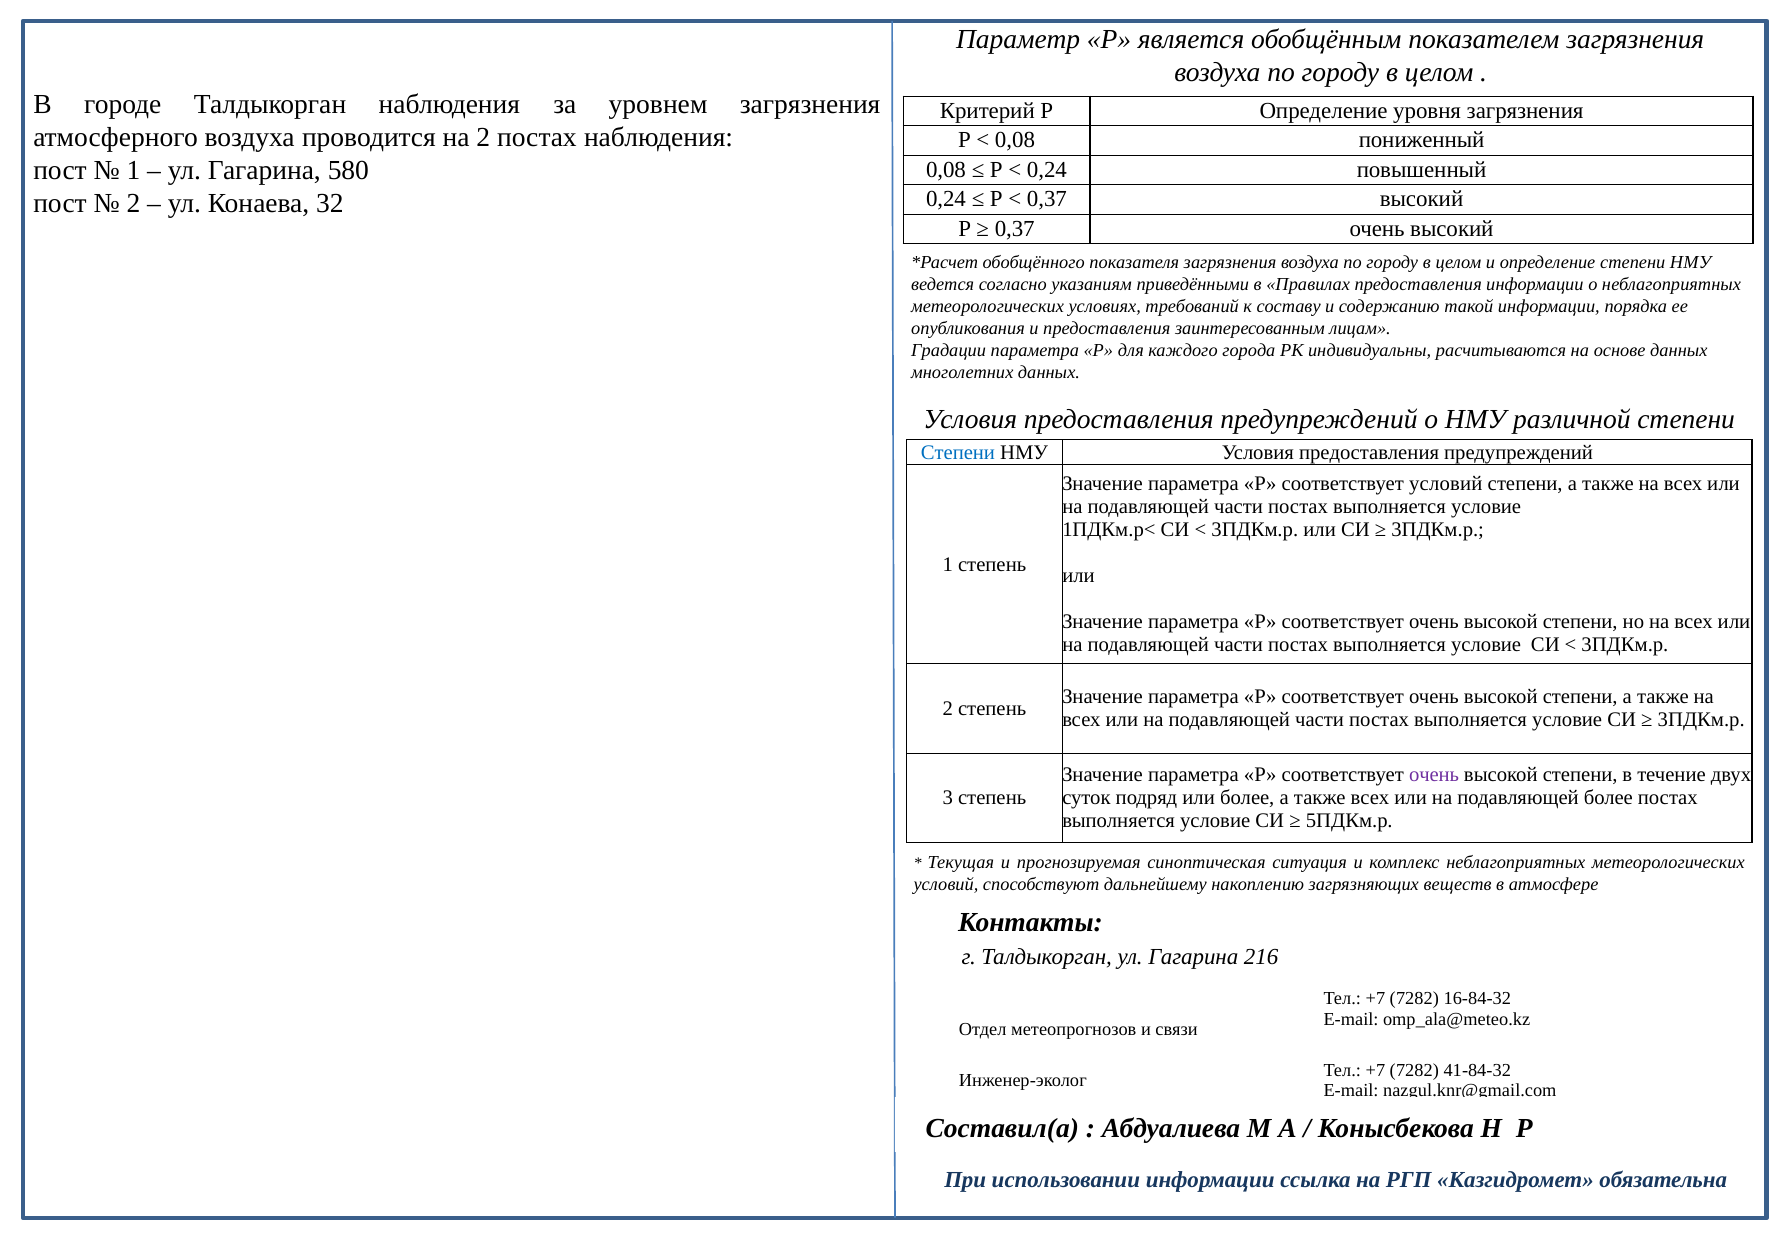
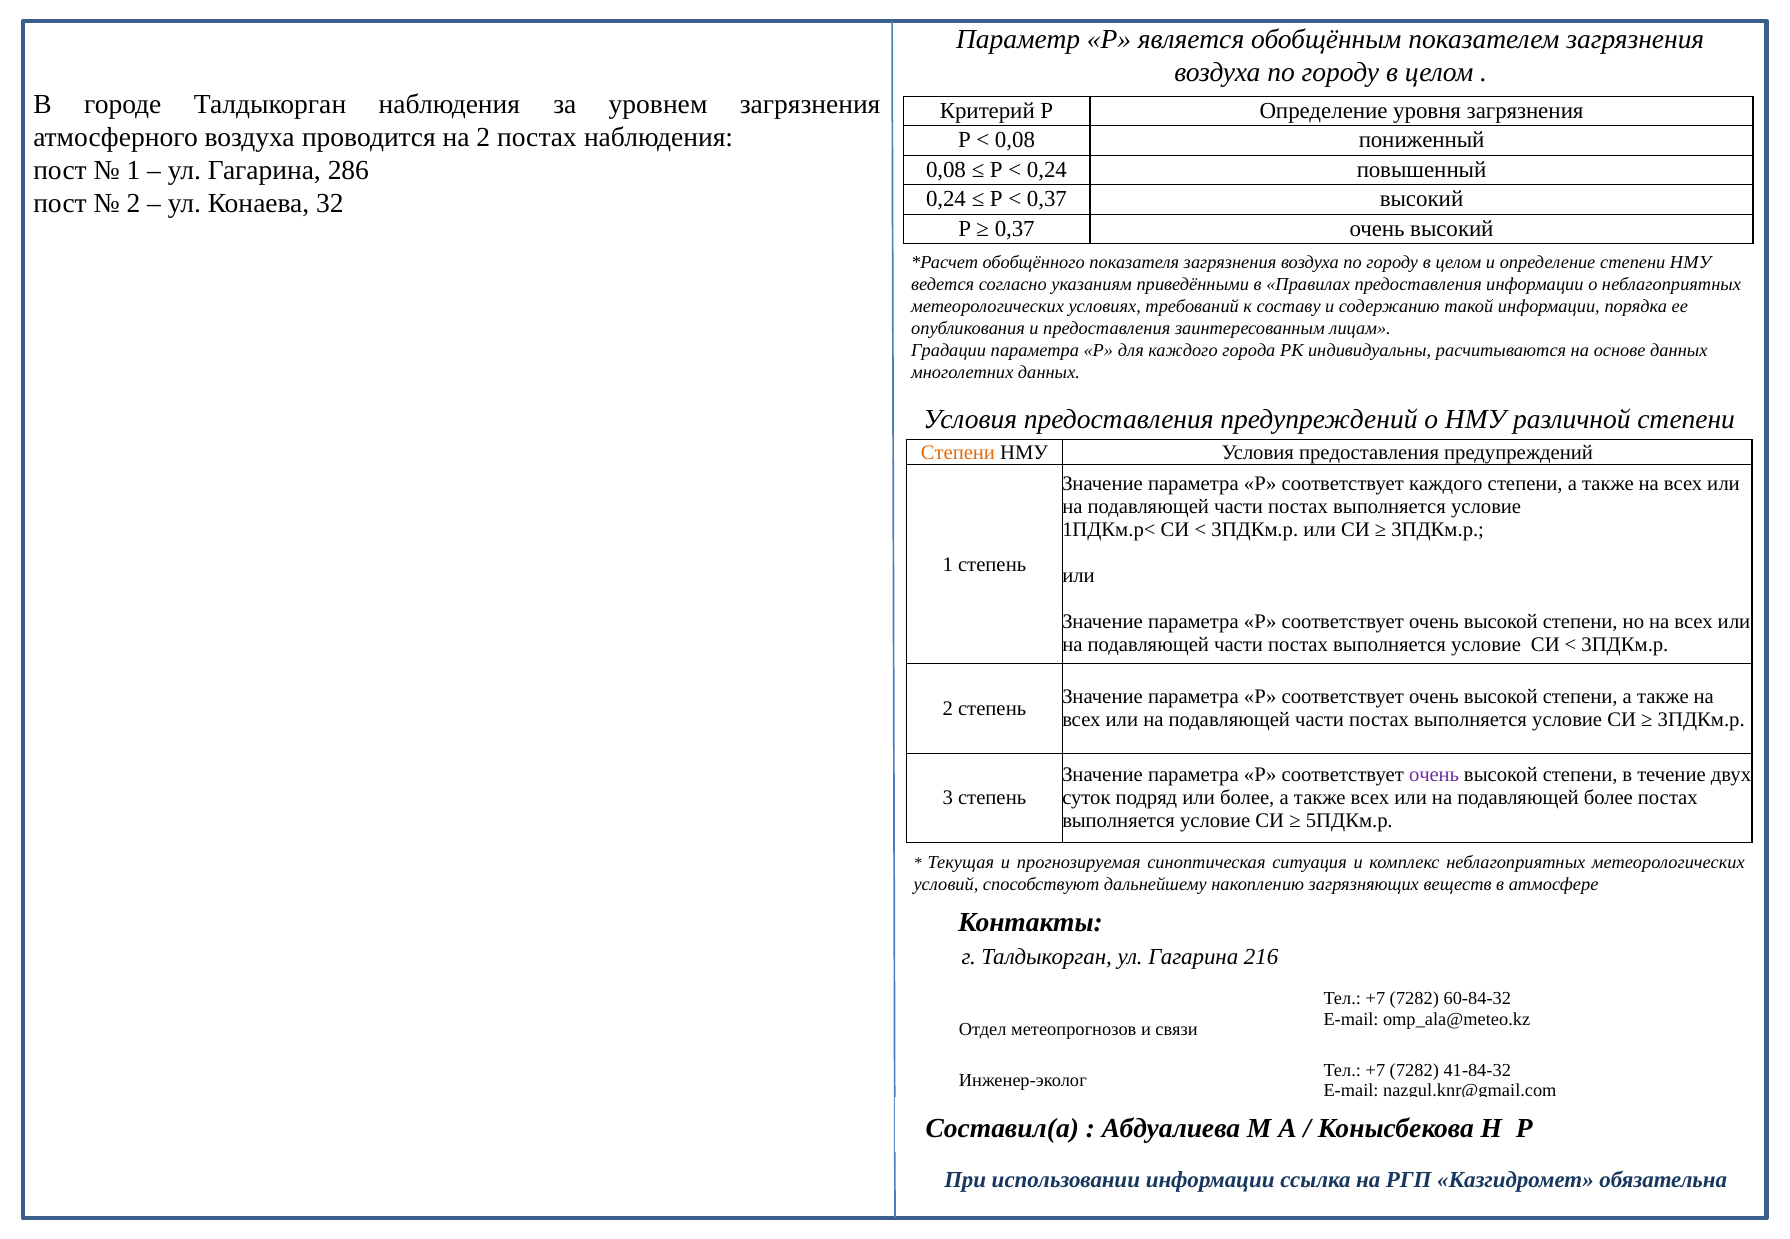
580: 580 -> 286
Степени at (958, 452) colour: blue -> orange
соответствует условий: условий -> каждого
16-84-32: 16-84-32 -> 60-84-32
